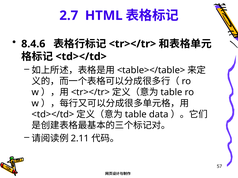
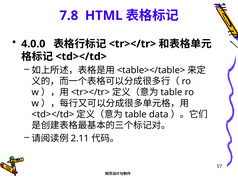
2.7: 2.7 -> 7.8
8.4.6: 8.4.6 -> 4.0.0
